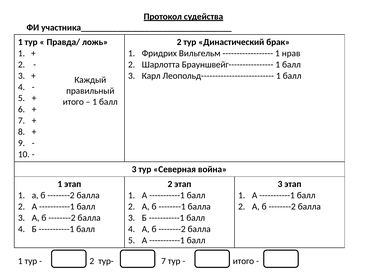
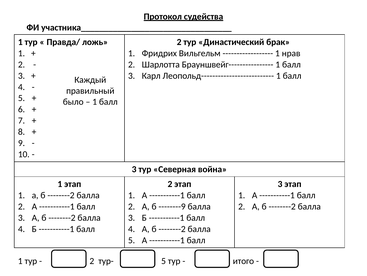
итого at (73, 102): итого -> было
--------1: --------1 -> --------9
тур- 7: 7 -> 5
